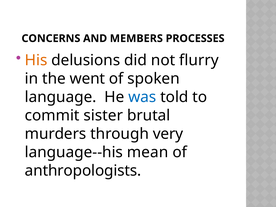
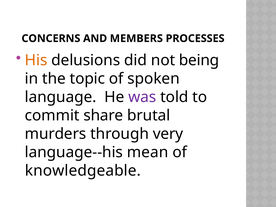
flurry: flurry -> being
went: went -> topic
was colour: blue -> purple
sister: sister -> share
anthropologists: anthropologists -> knowledgeable
